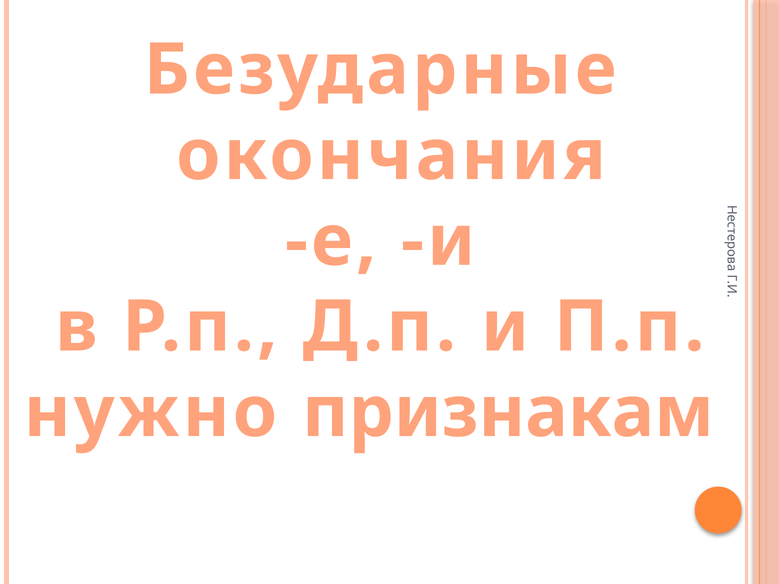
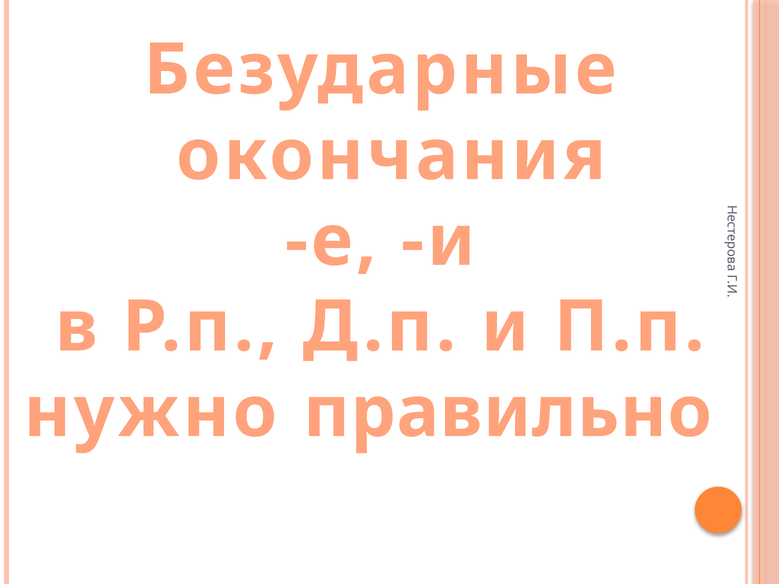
признакам: признакам -> правильно
